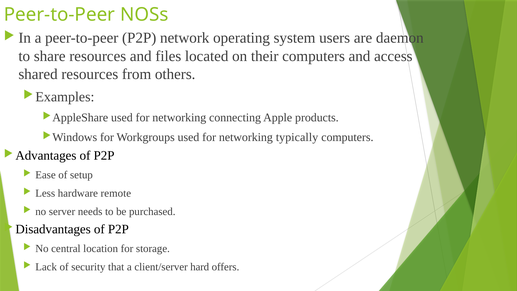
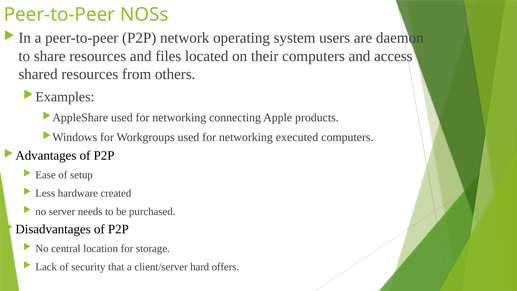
typically: typically -> executed
remote: remote -> created
